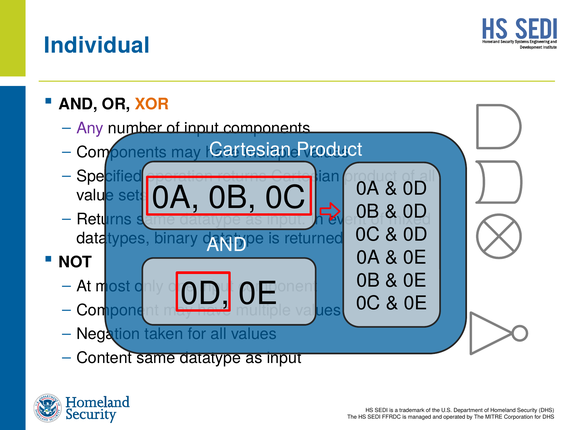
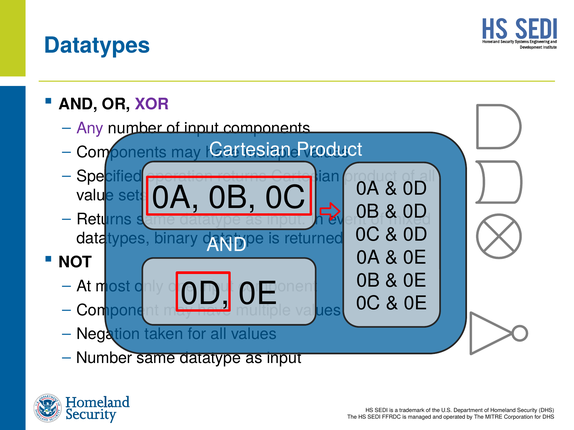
Individual at (97, 45): Individual -> Datatypes
XOR colour: orange -> purple
Content at (104, 358): Content -> Number
